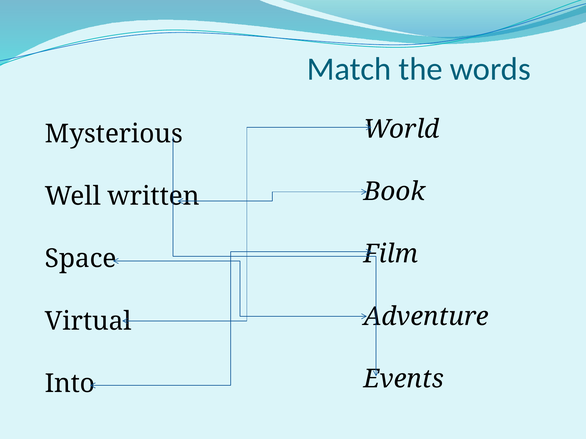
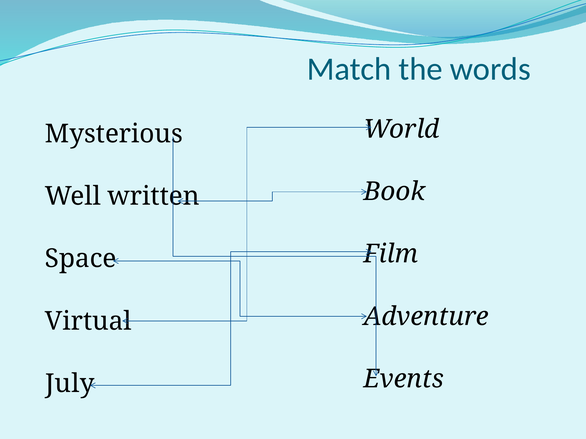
Into: Into -> July
